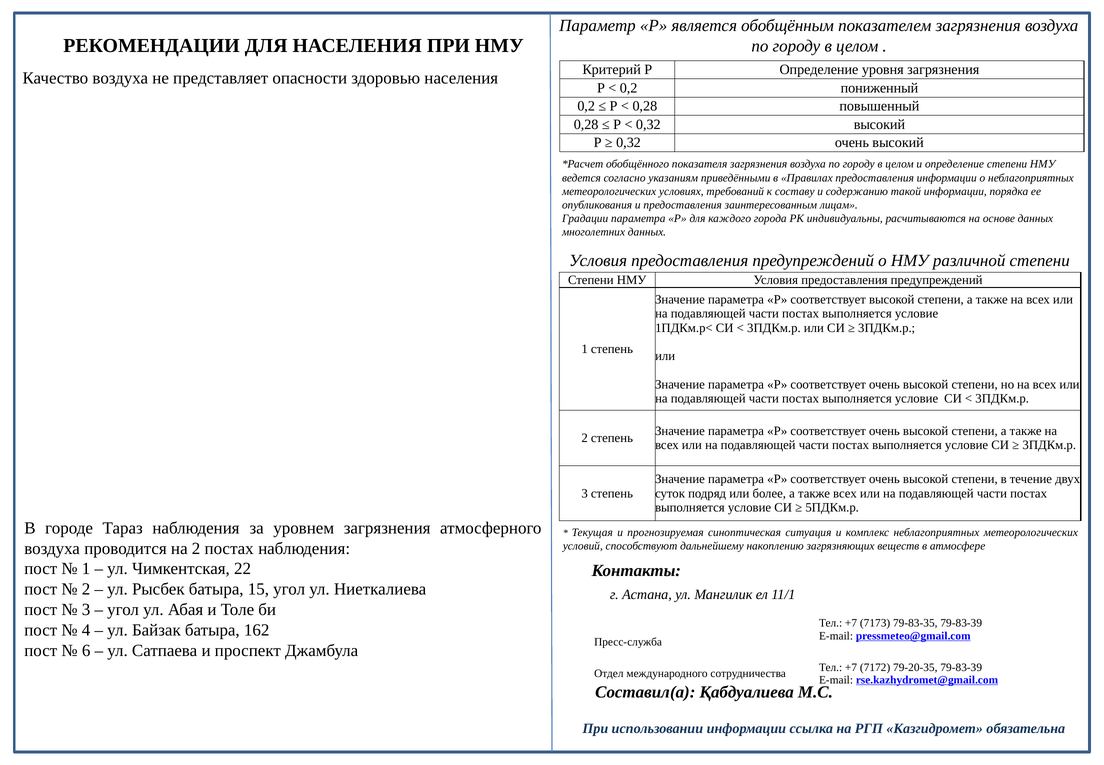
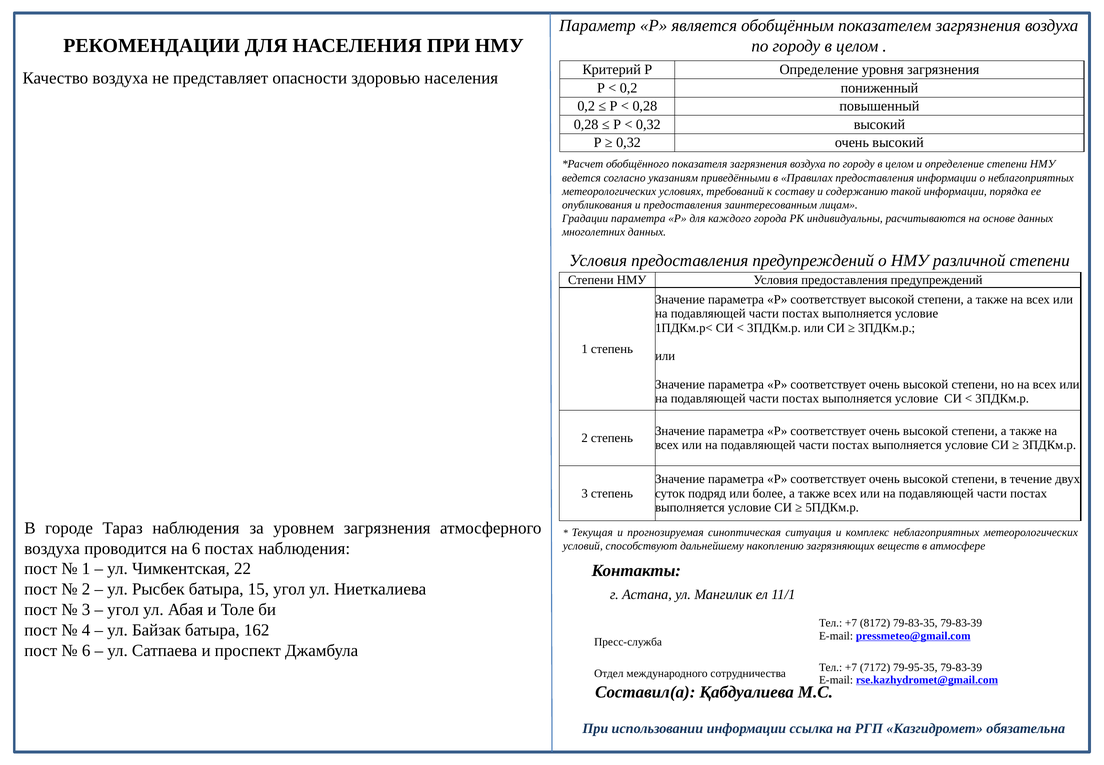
на 2: 2 -> 6
7173: 7173 -> 8172
79-20-35: 79-20-35 -> 79-95-35
